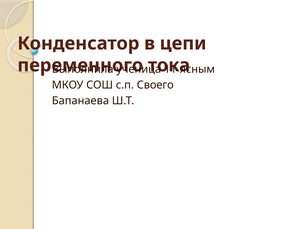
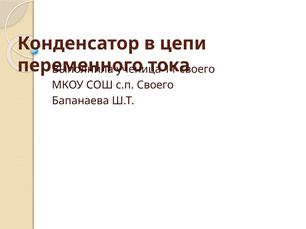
ясным at (197, 69): ясным -> своего
